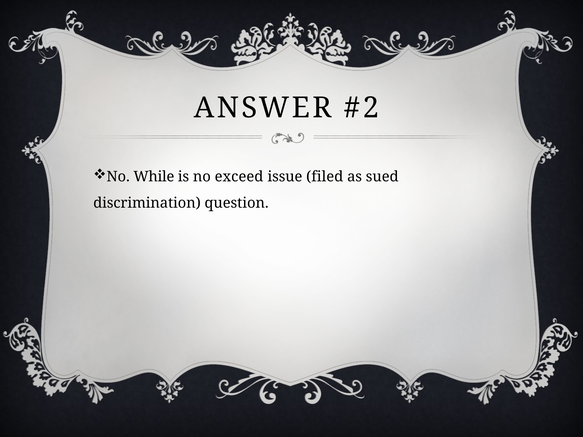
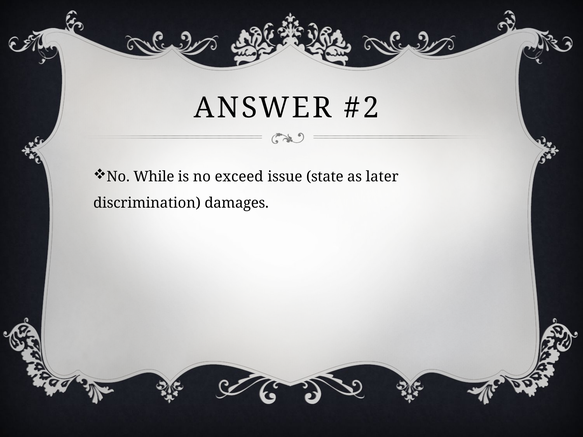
filed: filed -> state
sued: sued -> later
question: question -> damages
